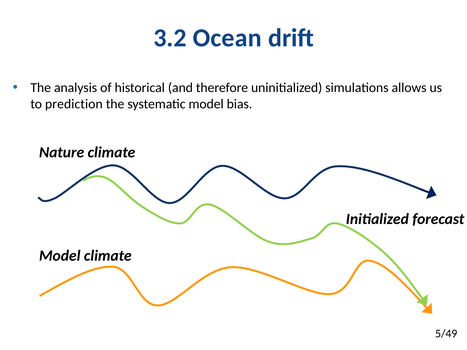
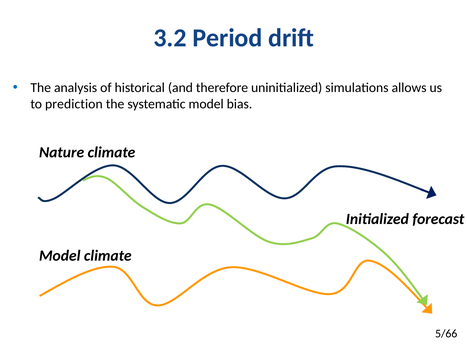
Ocean: Ocean -> Period
5/49: 5/49 -> 5/66
